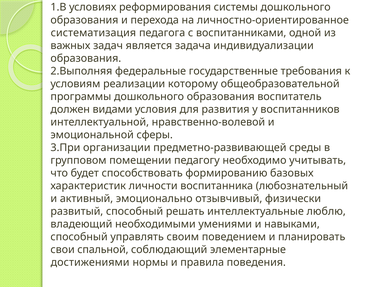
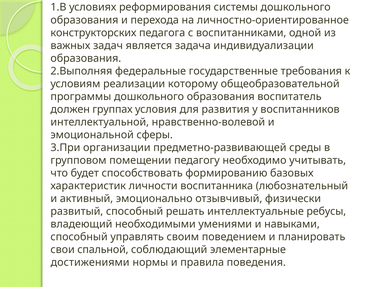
систематизация: систематизация -> конструкторских
видами: видами -> группах
люблю: люблю -> ребусы
